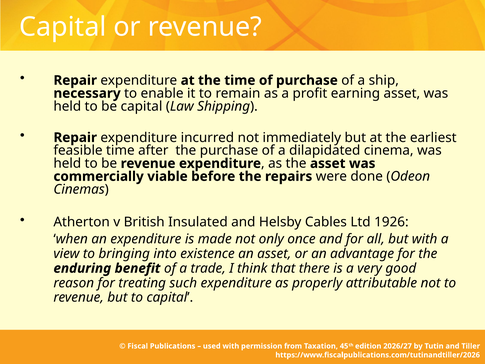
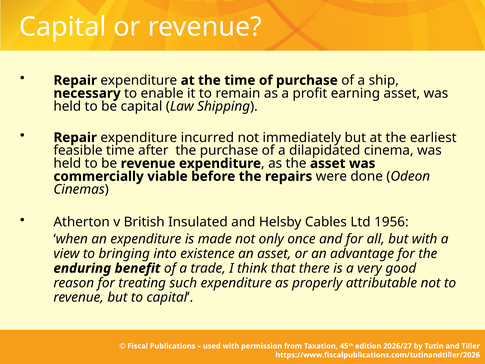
1926: 1926 -> 1956
